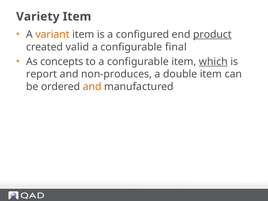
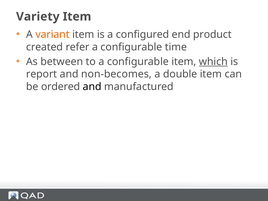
product underline: present -> none
valid: valid -> refer
final: final -> time
concepts: concepts -> between
non-produces: non-produces -> non-becomes
and at (92, 87) colour: orange -> black
